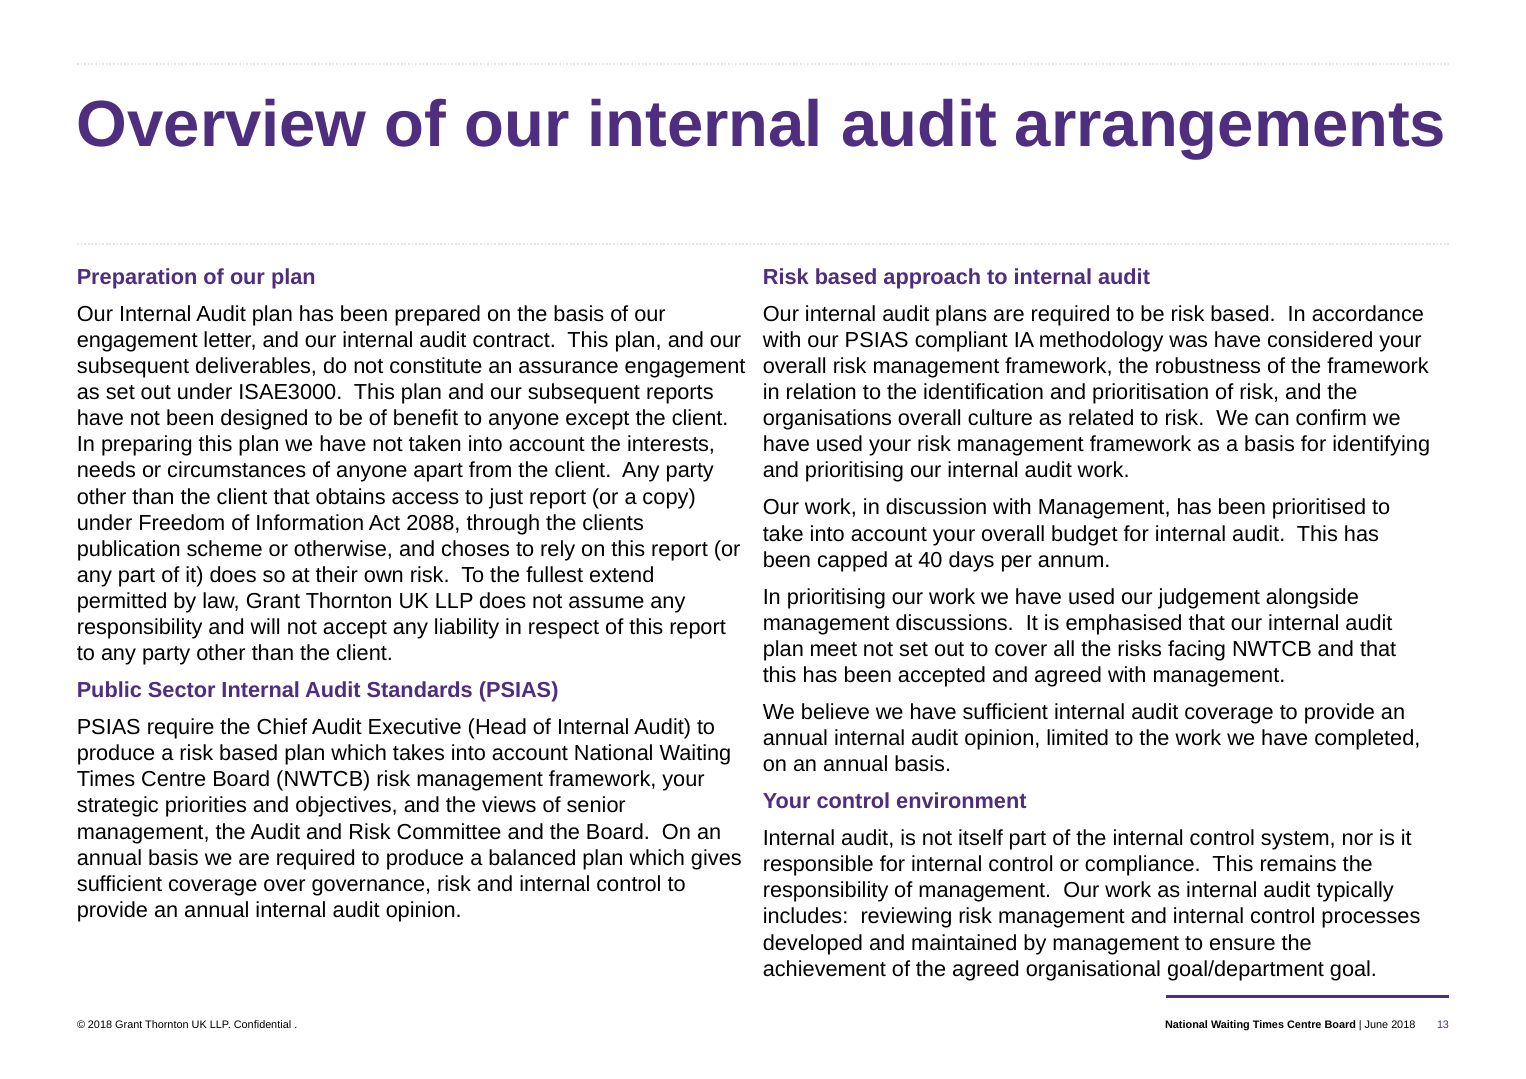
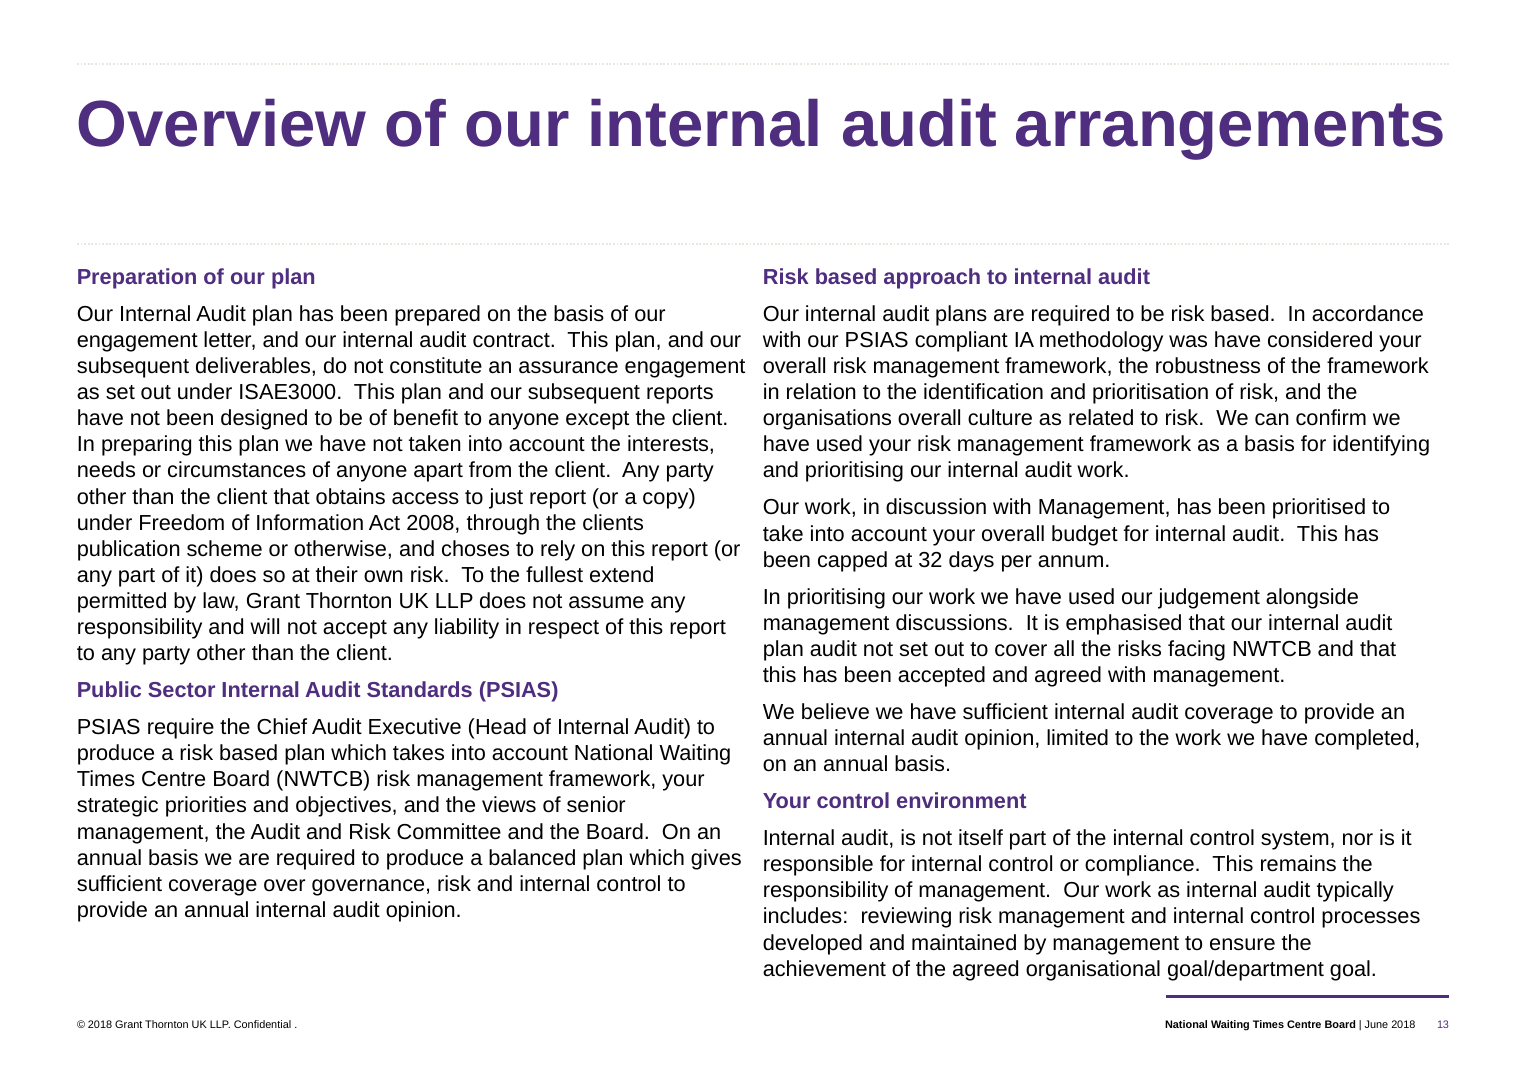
2088: 2088 -> 2008
40: 40 -> 32
plan meet: meet -> audit
